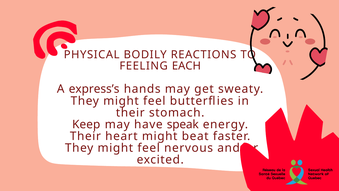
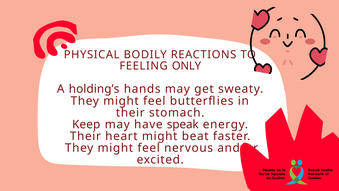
EACH: EACH -> ONLY
express’s: express’s -> holding’s
